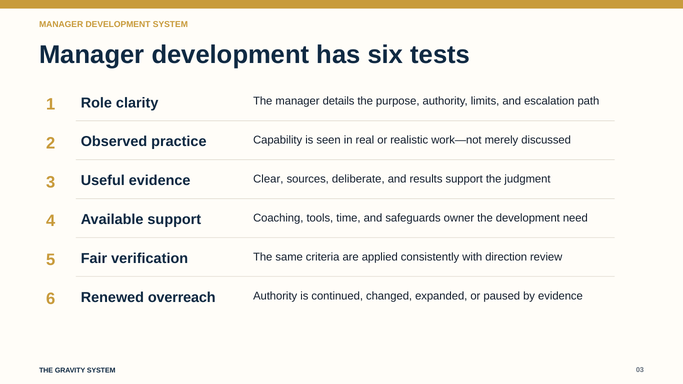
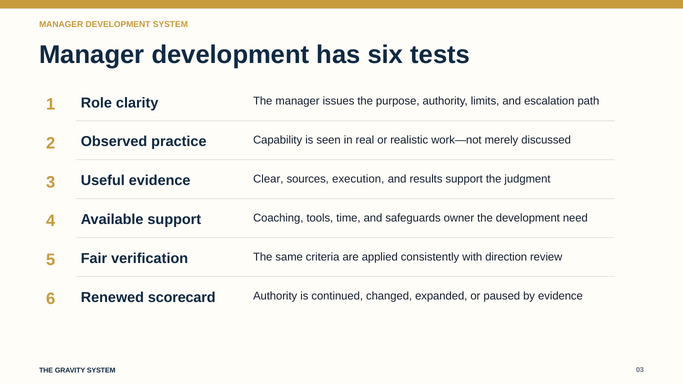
details: details -> issues
deliberate: deliberate -> execution
overreach: overreach -> scorecard
